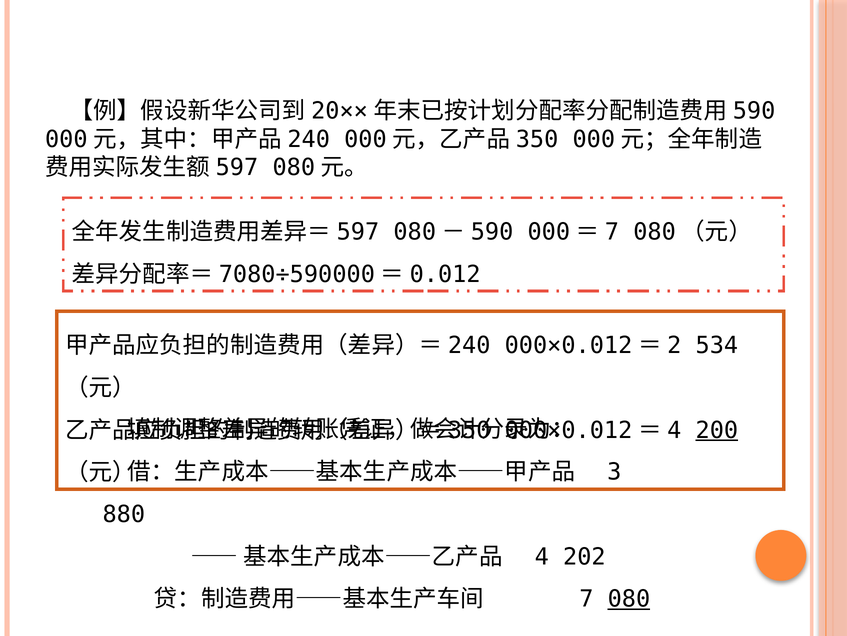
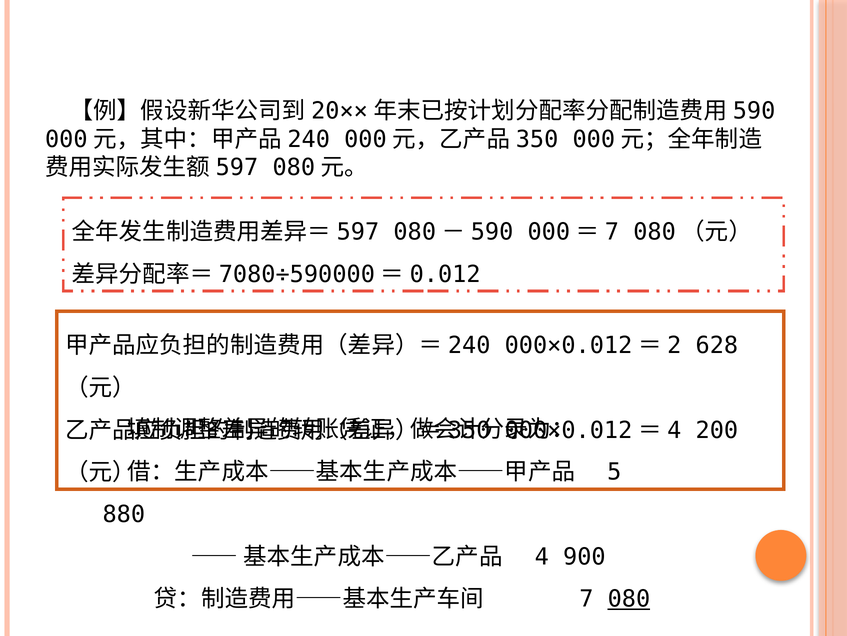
534: 534 -> 628
200 underline: present -> none
3: 3 -> 5
202: 202 -> 900
